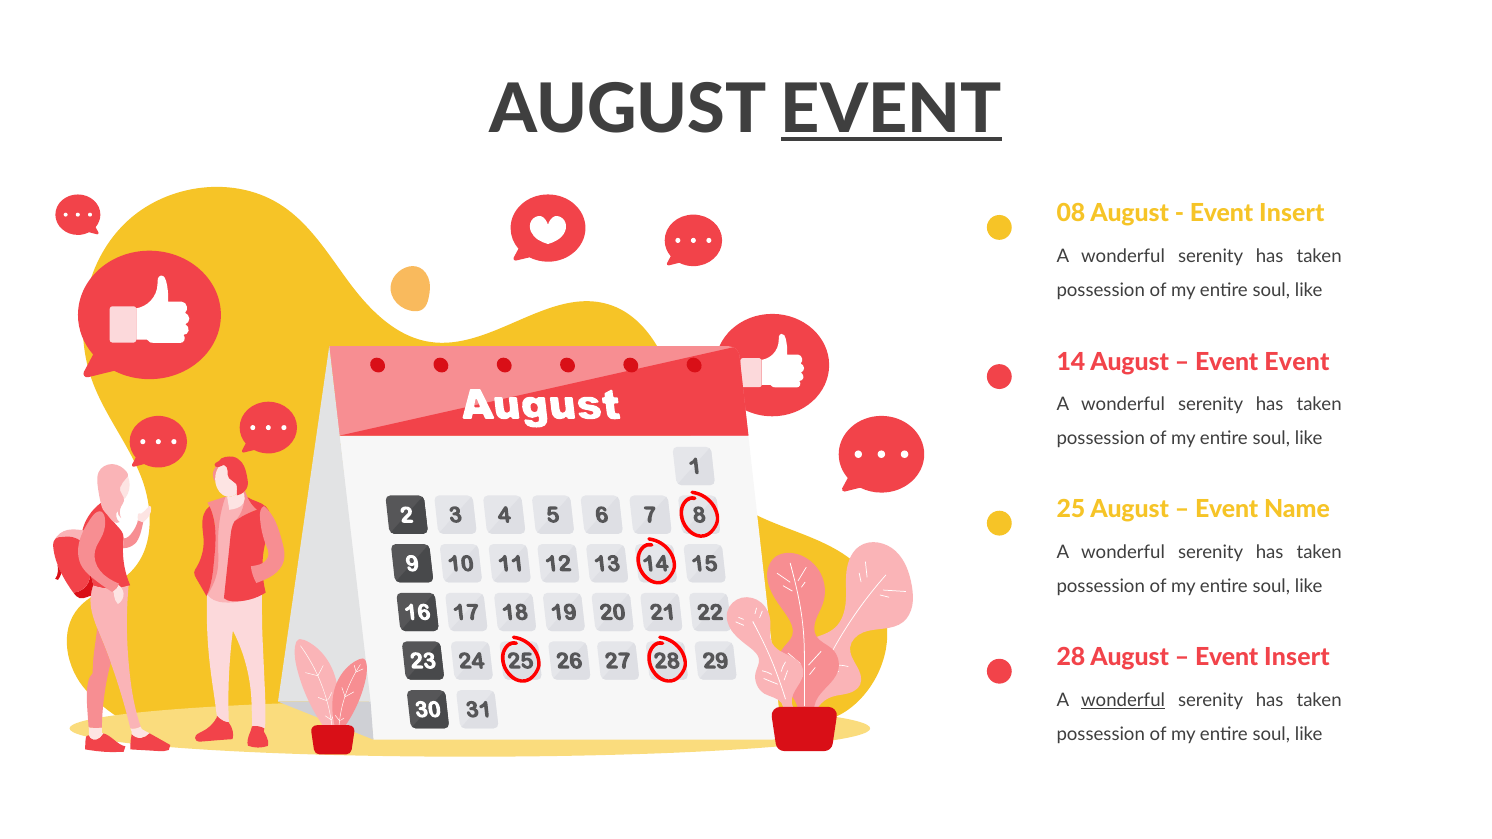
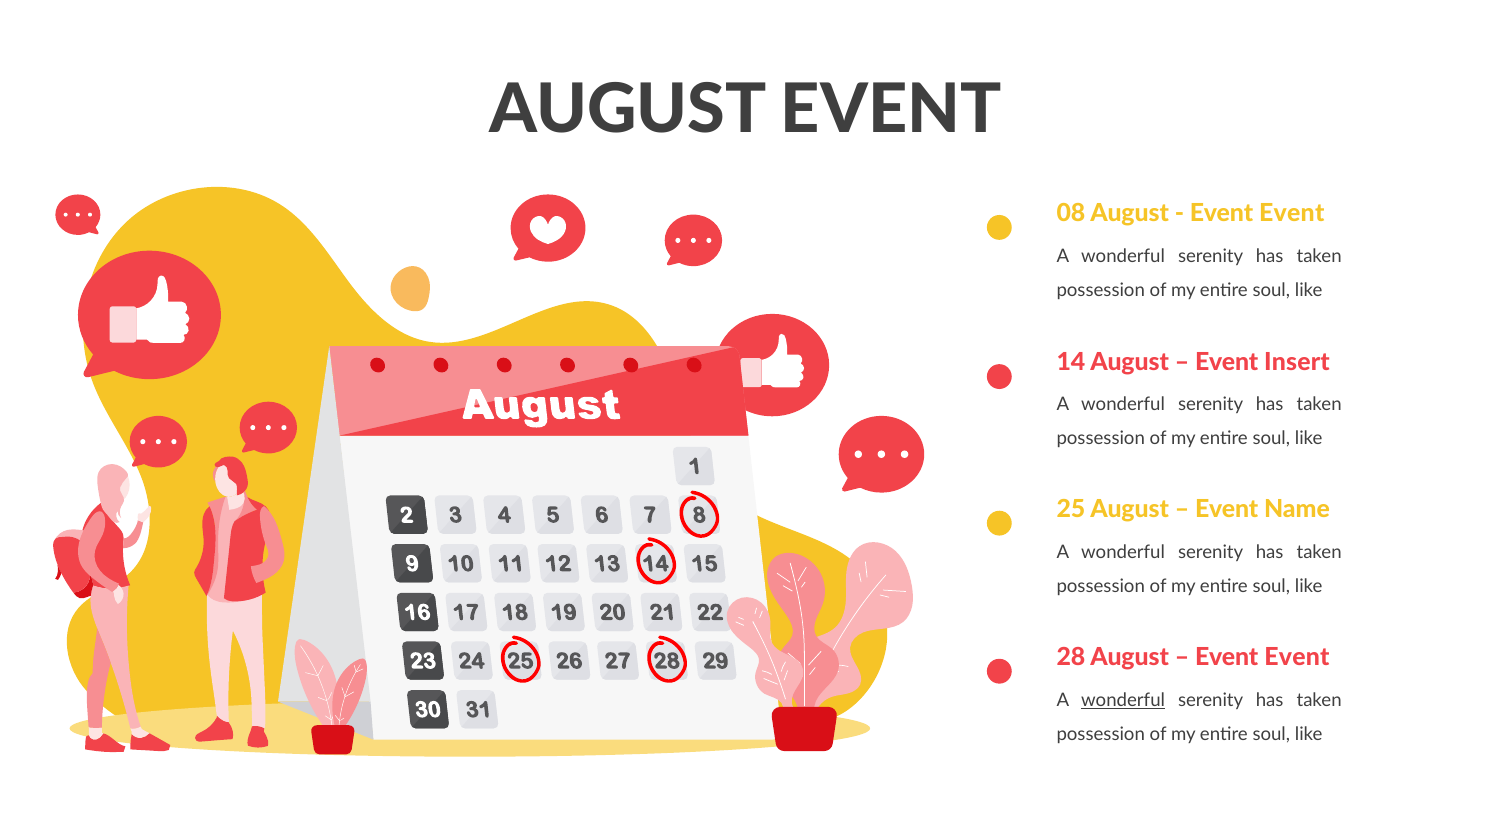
EVENT at (891, 110) underline: present -> none
Insert at (1292, 213): Insert -> Event
Event Event: Event -> Insert
Insert at (1297, 657): Insert -> Event
